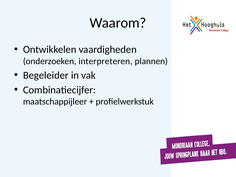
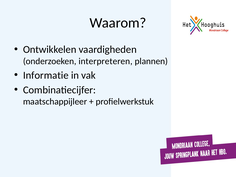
Begeleider: Begeleider -> Informatie
